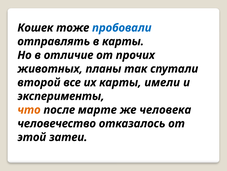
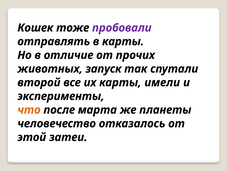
пробовали colour: blue -> purple
планы: планы -> запуск
марте: марте -> марта
человека: человека -> планеты
